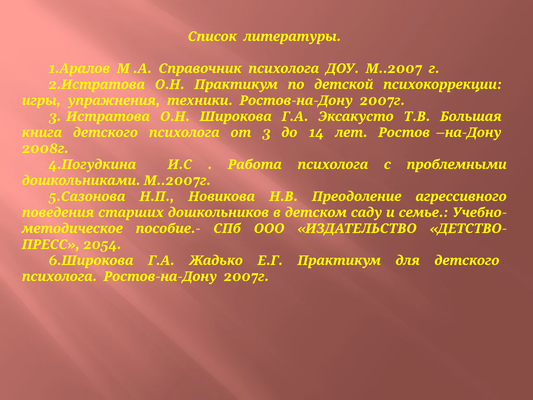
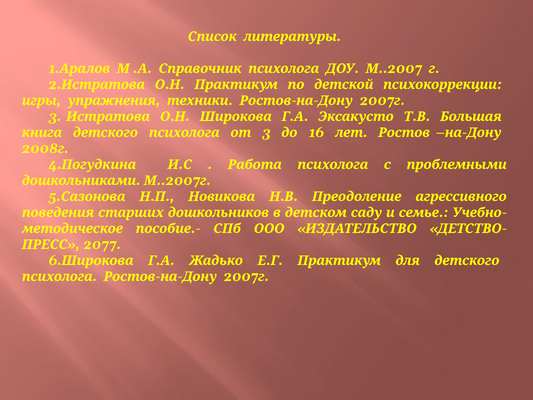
14: 14 -> 16
2054: 2054 -> 2077
